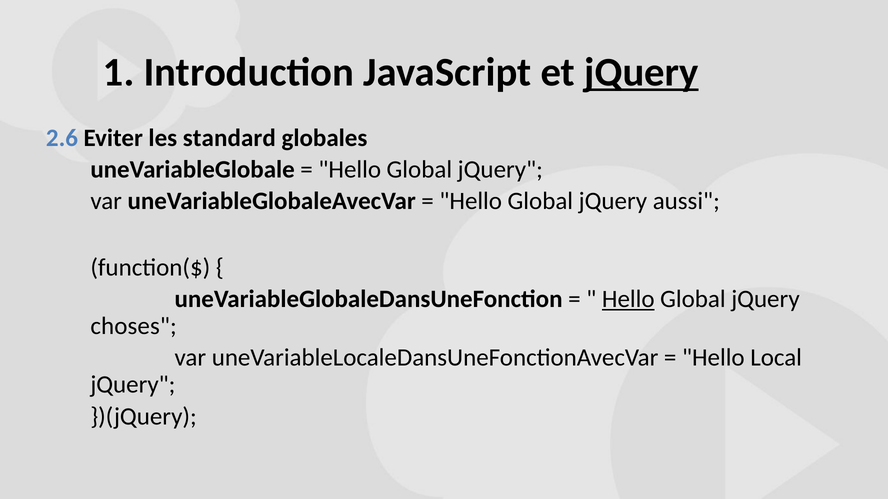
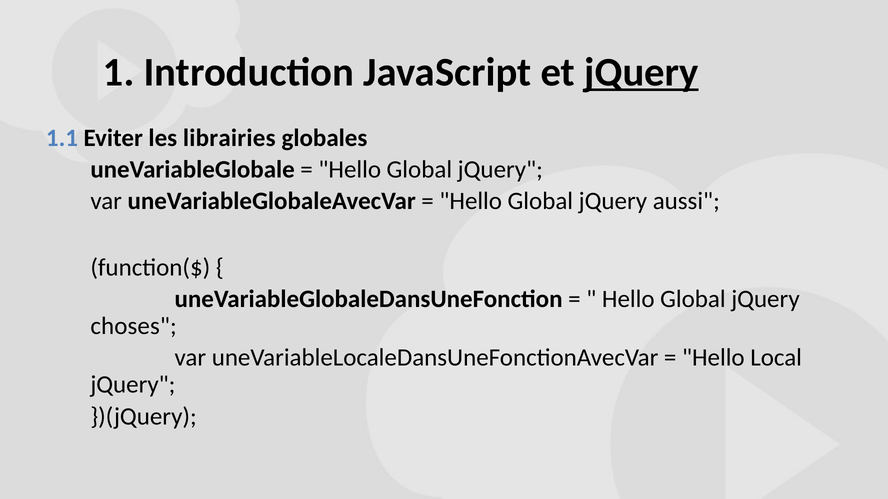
2.6: 2.6 -> 1.1
standard: standard -> librairies
Hello at (628, 299) underline: present -> none
